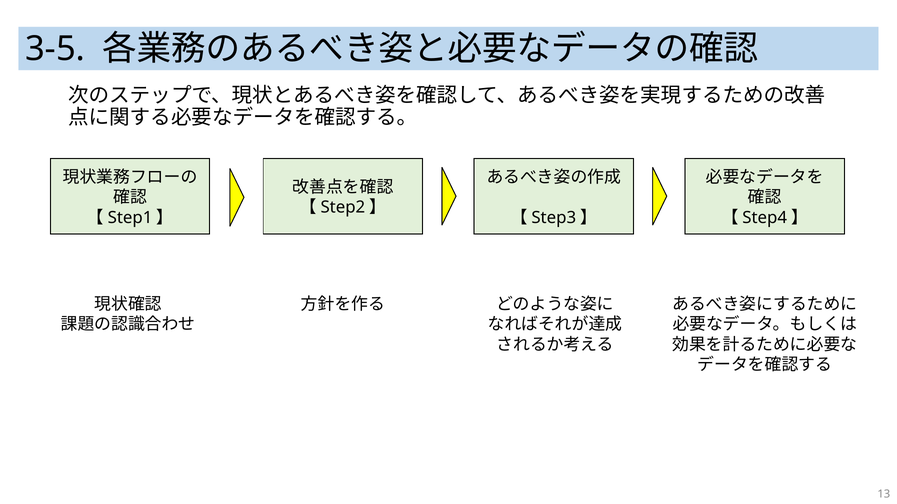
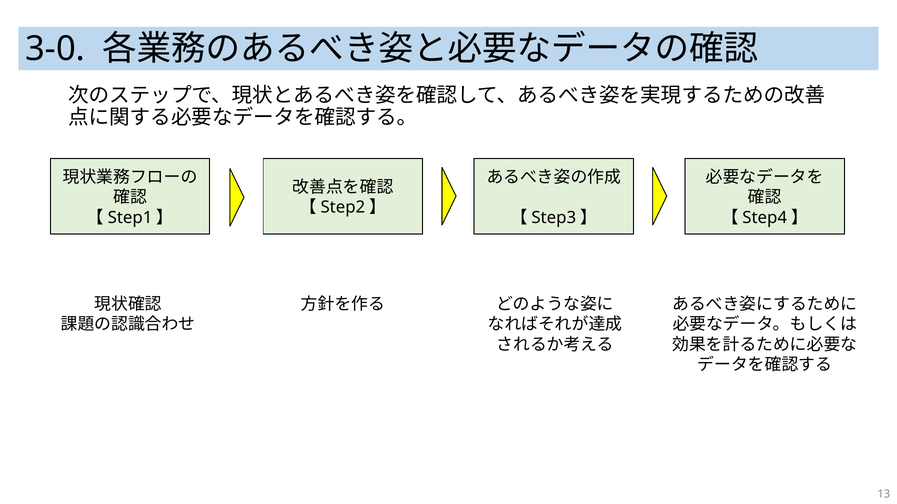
3-5: 3-5 -> 3-0
